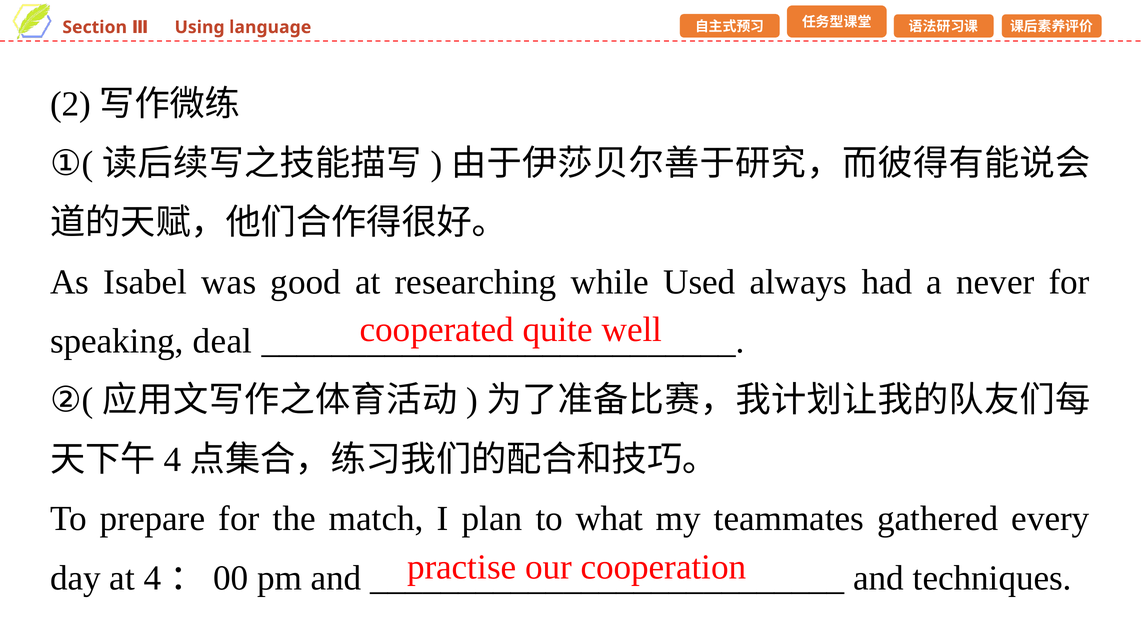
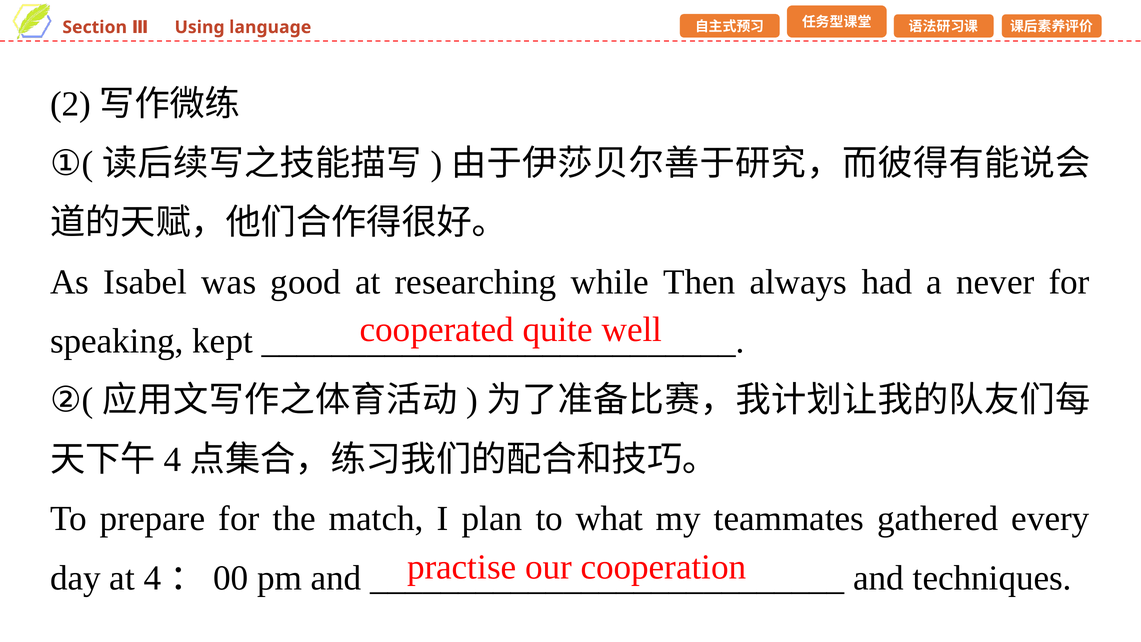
Used: Used -> Then
deal: deal -> kept
